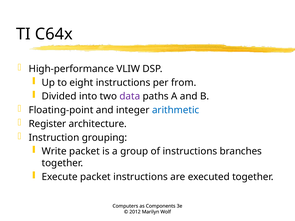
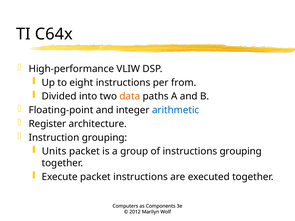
data colour: purple -> orange
Write: Write -> Units
instructions branches: branches -> grouping
